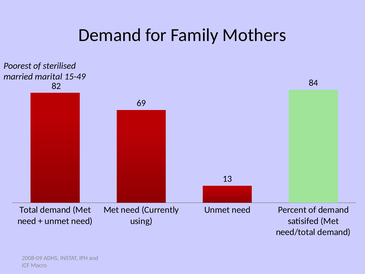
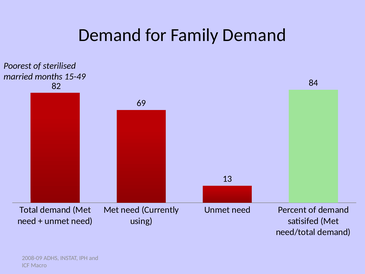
Family Mothers: Mothers -> Demand
marital: marital -> months
